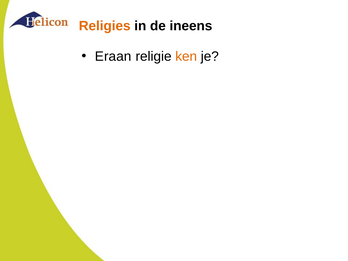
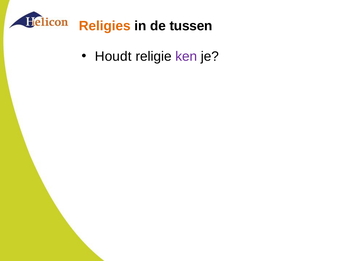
ineens: ineens -> tussen
Eraan: Eraan -> Houdt
ken colour: orange -> purple
